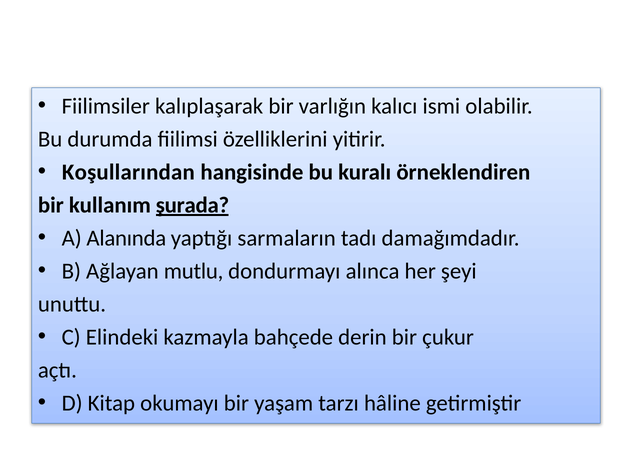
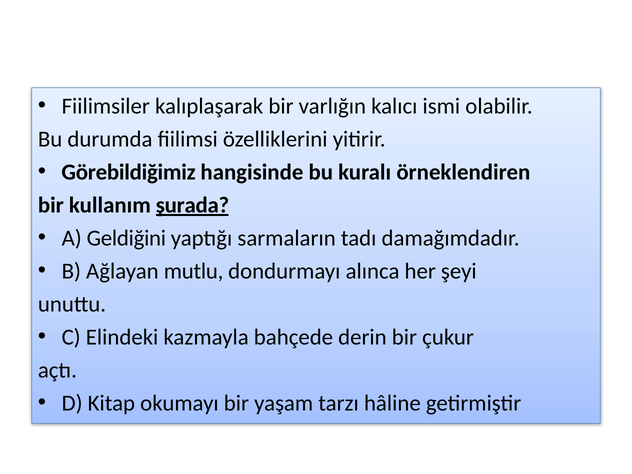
Koşullarından: Koşullarından -> Görebildiğimiz
Alanında: Alanında -> Geldiğini
